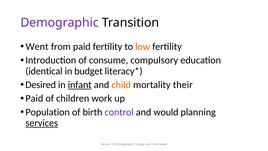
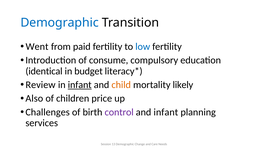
Demographic at (60, 23) colour: purple -> blue
low colour: orange -> blue
Desired: Desired -> Review
their: their -> likely
Paid at (34, 98): Paid -> Also
work: work -> price
Population: Population -> Challenges
and would: would -> infant
services underline: present -> none
